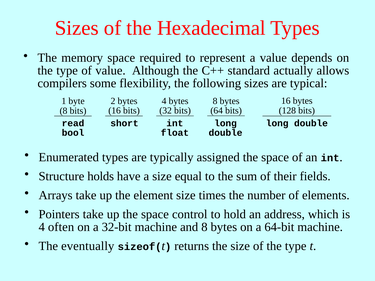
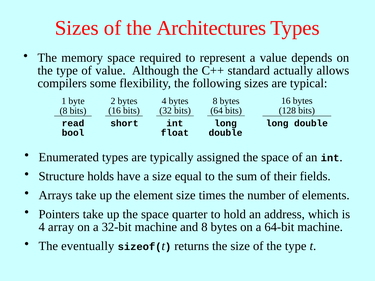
Hexadecimal: Hexadecimal -> Architectures
control: control -> quarter
often: often -> array
